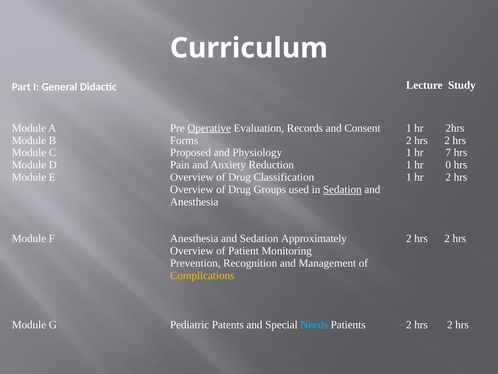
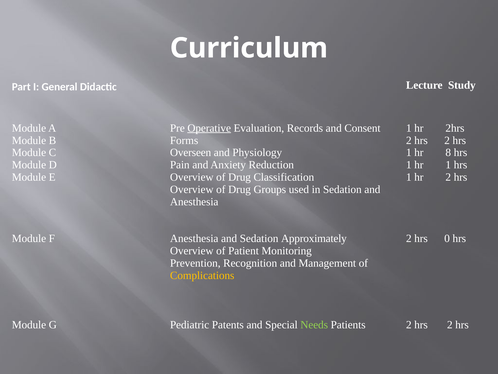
Proposed: Proposed -> Overseen
7: 7 -> 8
hr 0: 0 -> 1
Sedation at (342, 189) underline: present -> none
2 at (447, 238): 2 -> 0
Needs colour: light blue -> light green
